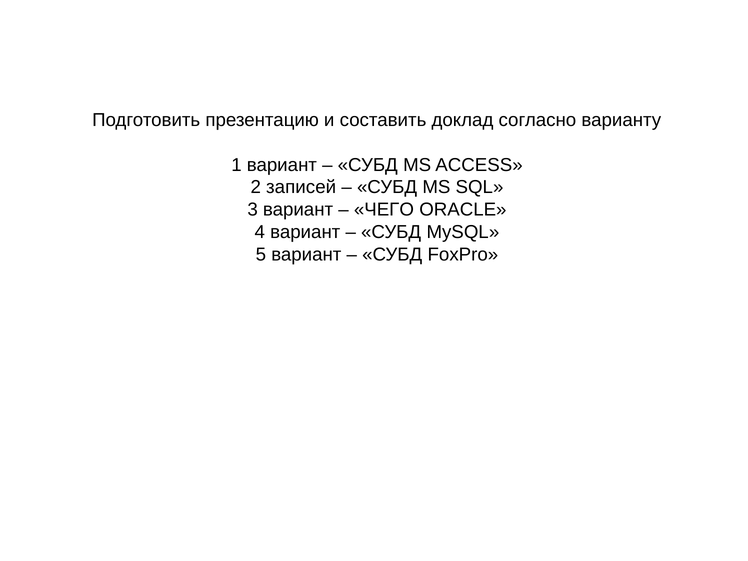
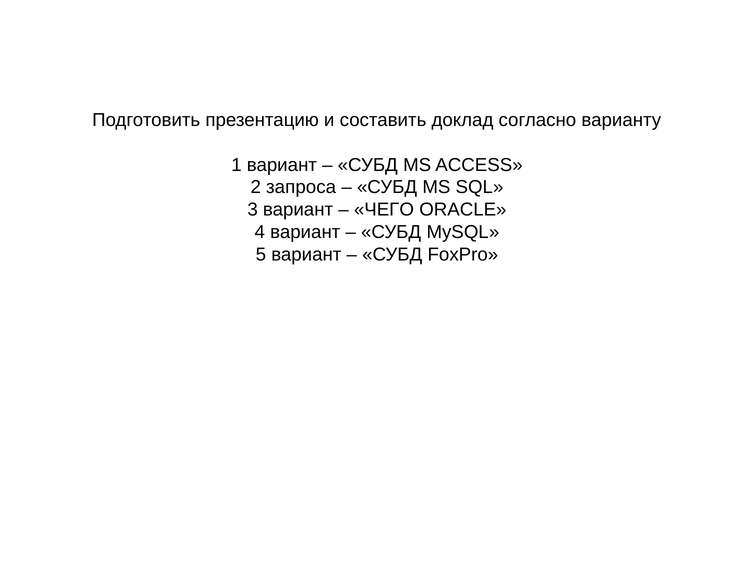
записей: записей -> запроса
